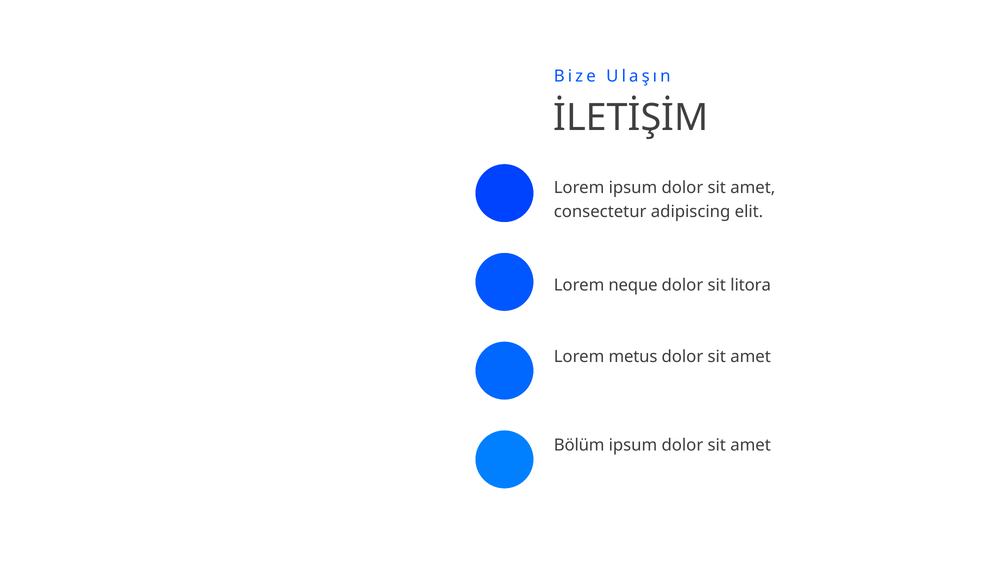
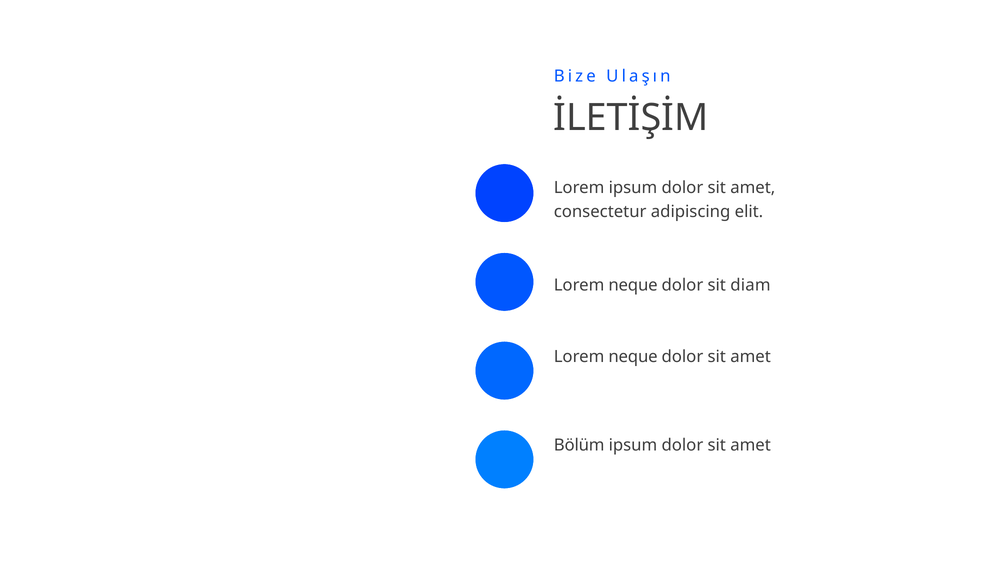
litora: litora -> diam
metus at (633, 357): metus -> neque
